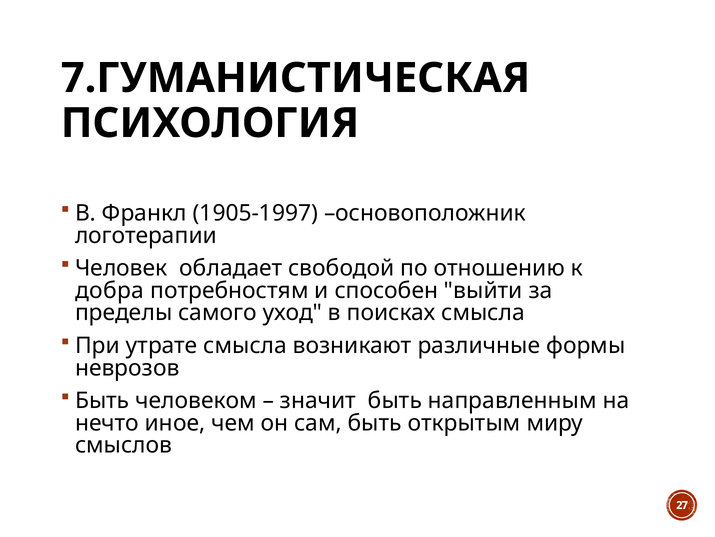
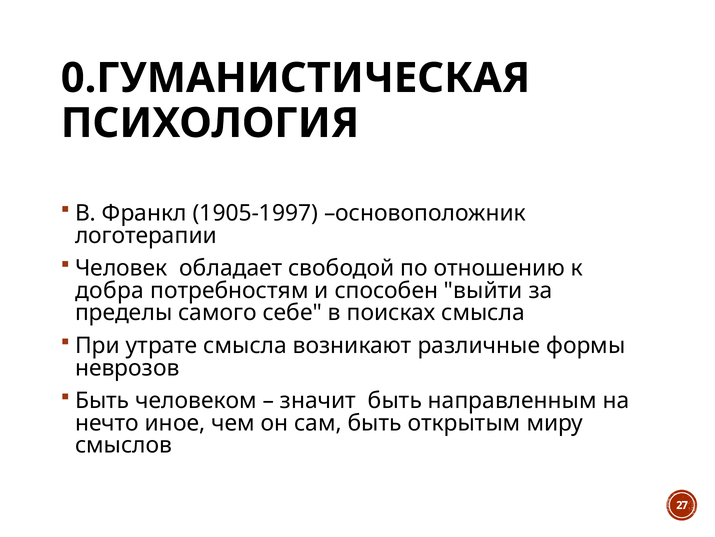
7.ГУМАНИСТИЧЕСКАЯ: 7.ГУМАНИСТИЧЕСКАЯ -> 0.ГУМАНИСТИЧЕСКАЯ
уход: уход -> себе
